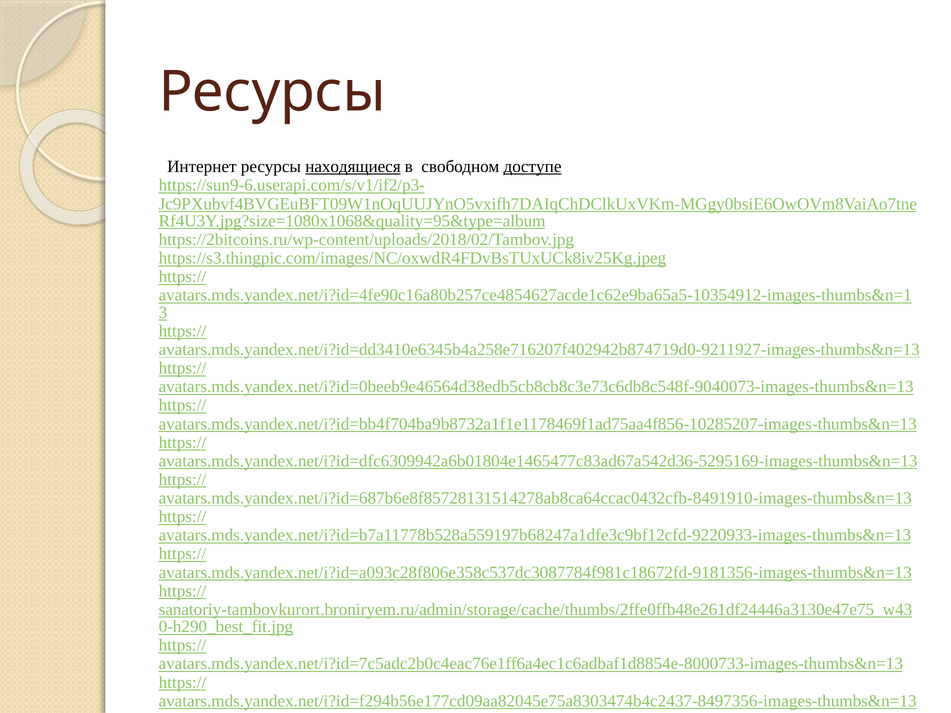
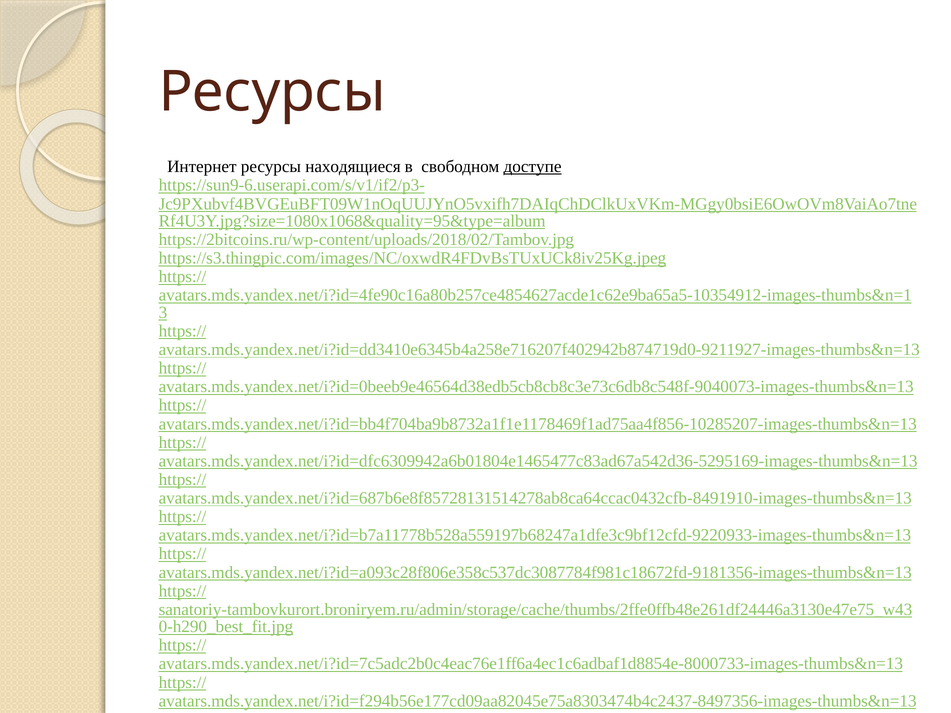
находящиеся underline: present -> none
